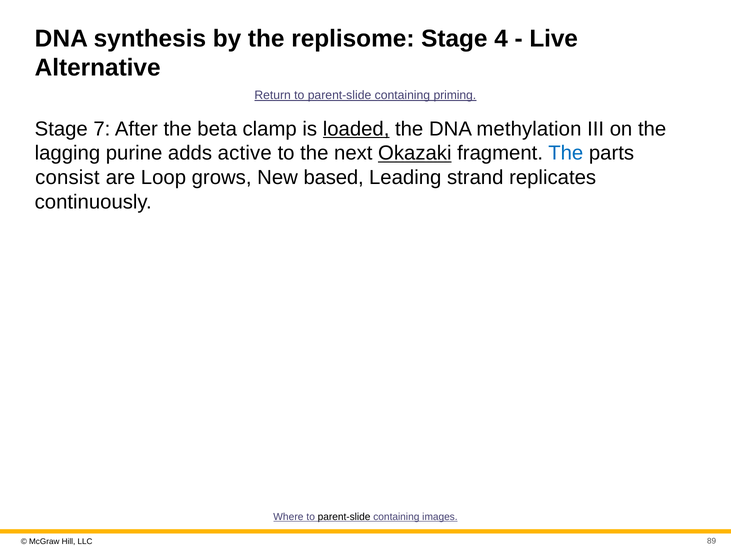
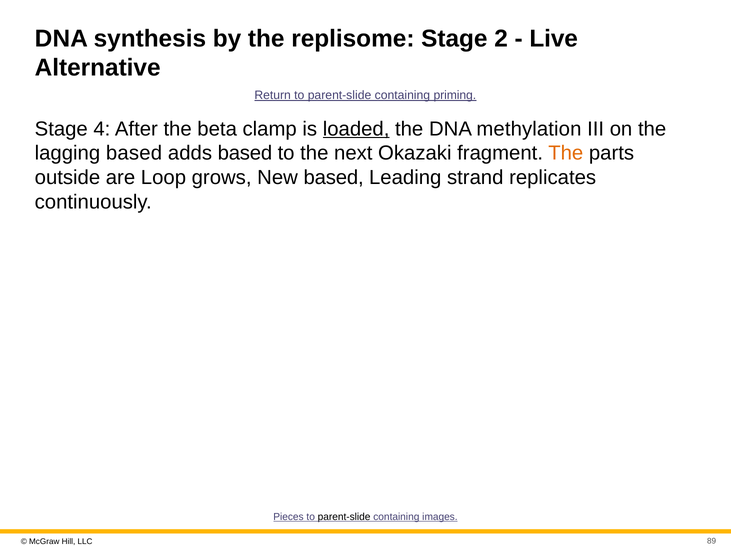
4: 4 -> 2
7: 7 -> 4
lagging purine: purine -> based
adds active: active -> based
Okazaki underline: present -> none
The at (566, 153) colour: blue -> orange
consist: consist -> outside
Where: Where -> Pieces
